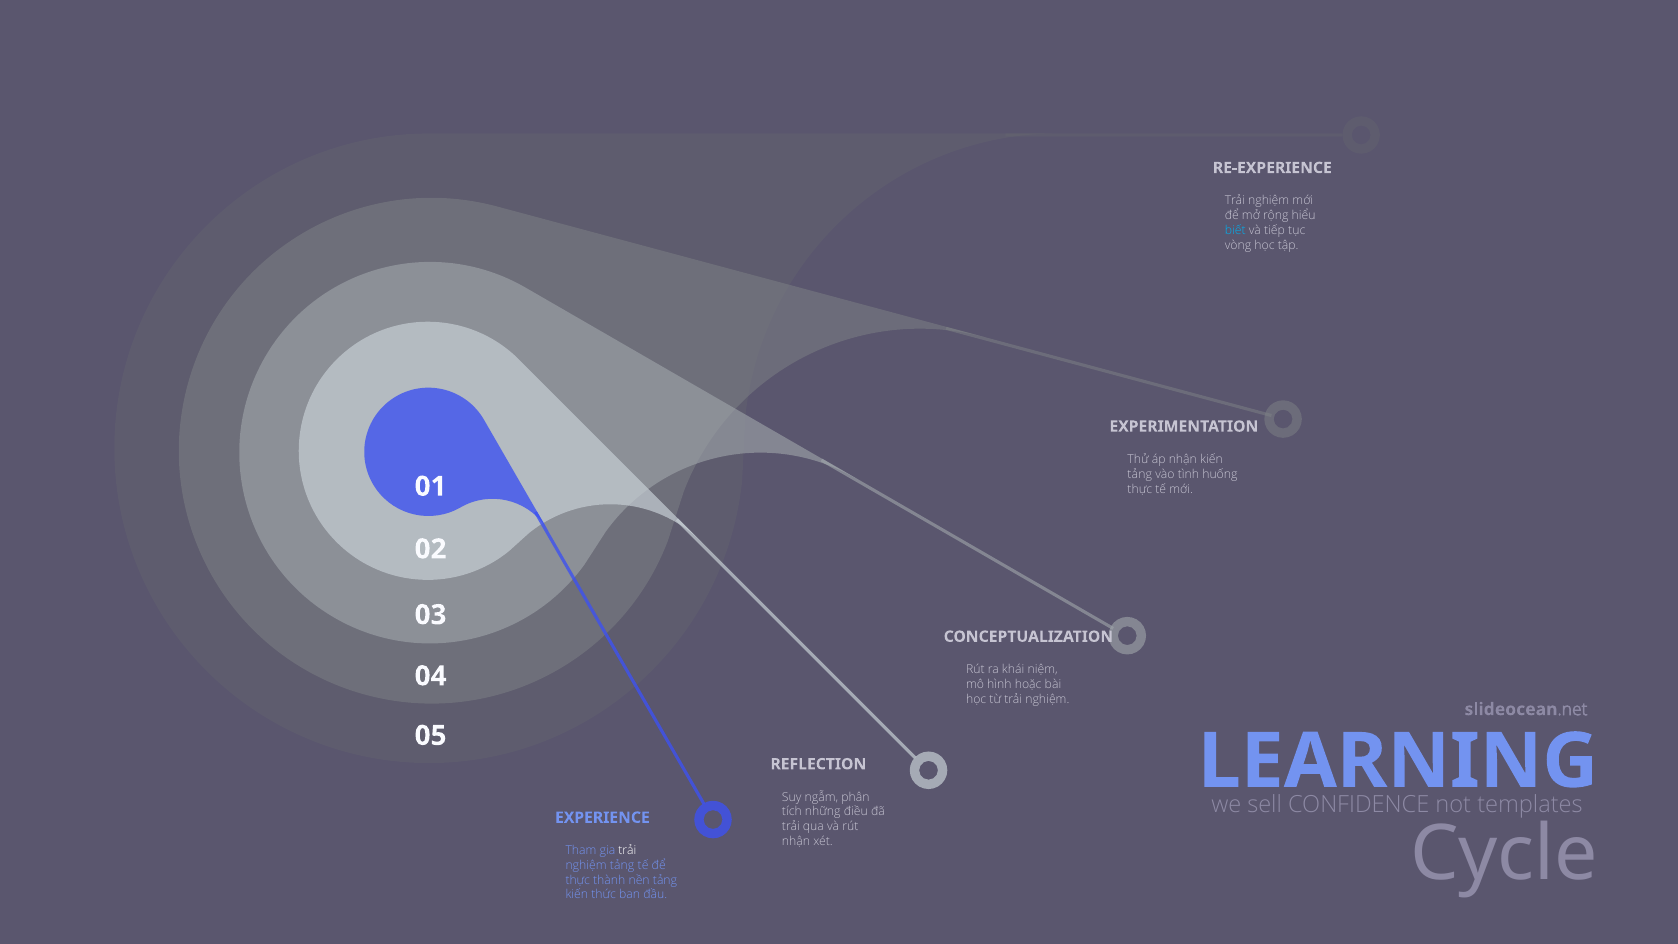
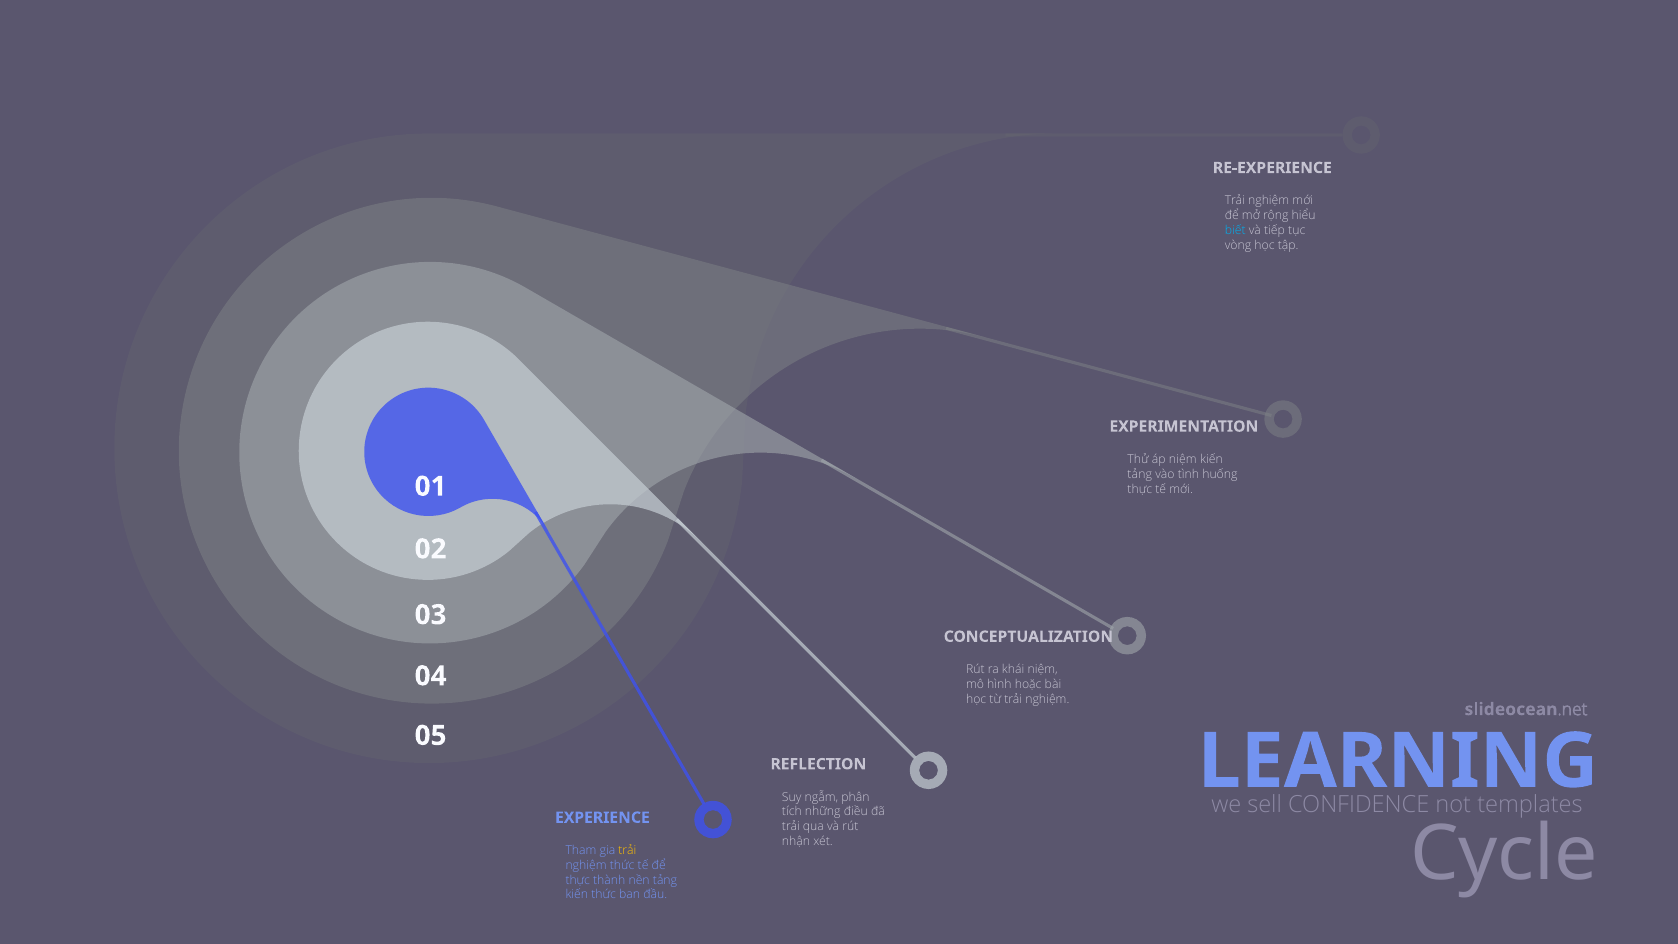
áp nhận: nhận -> niệm
trải at (627, 851) colour: white -> yellow
nghiệm tảng: tảng -> thức
